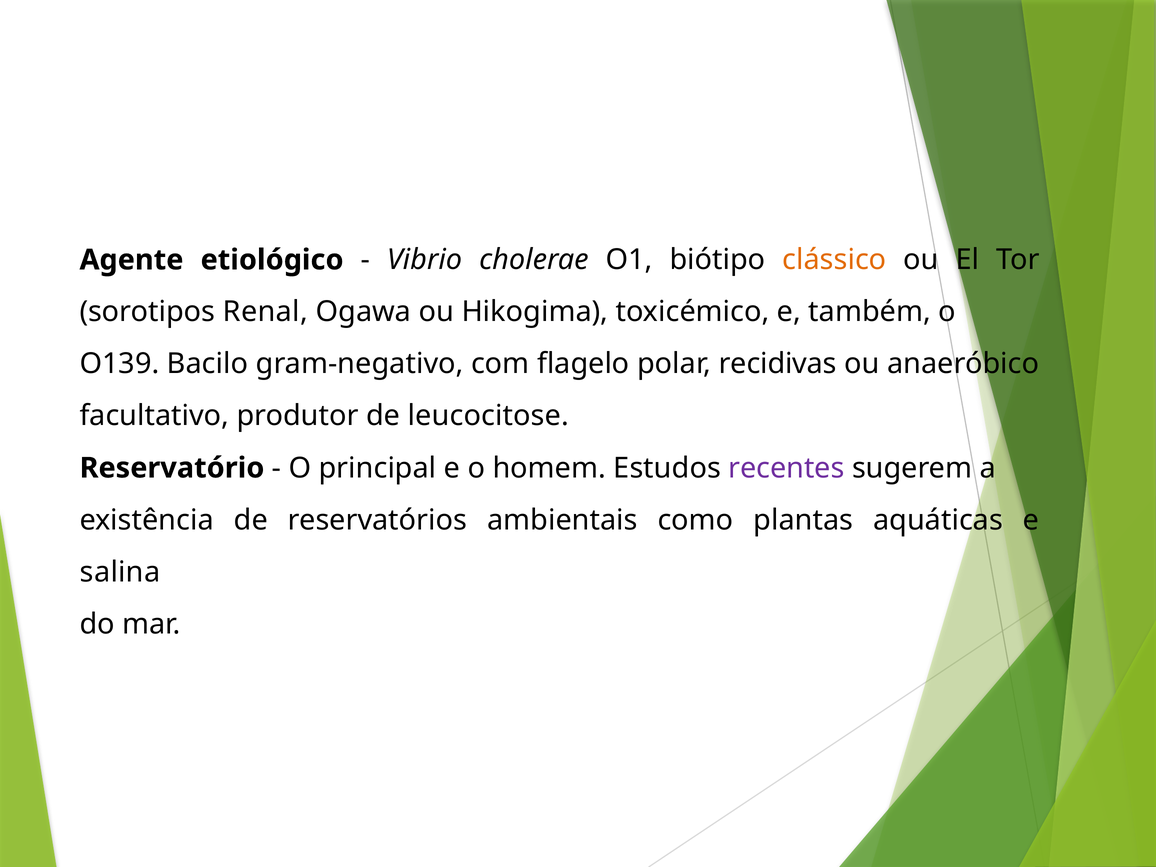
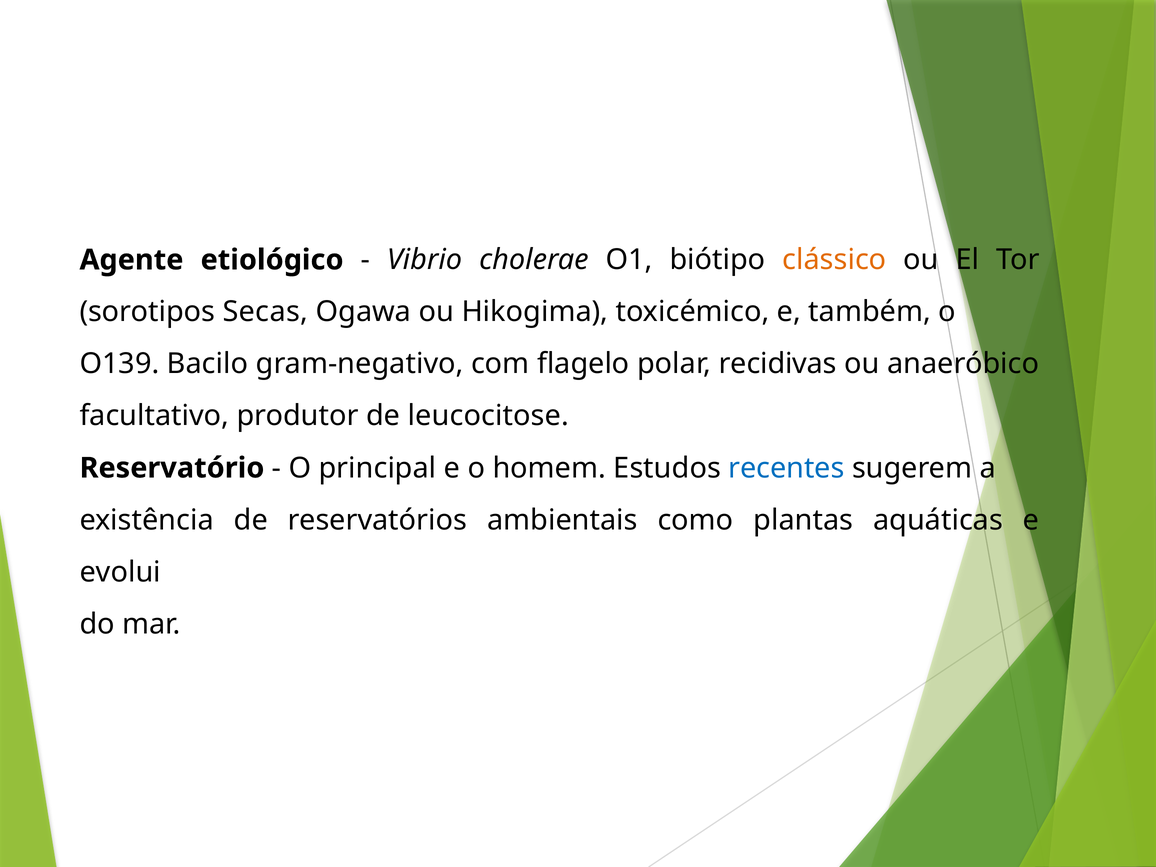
Renal: Renal -> Secas
recentes colour: purple -> blue
salina: salina -> evolui
